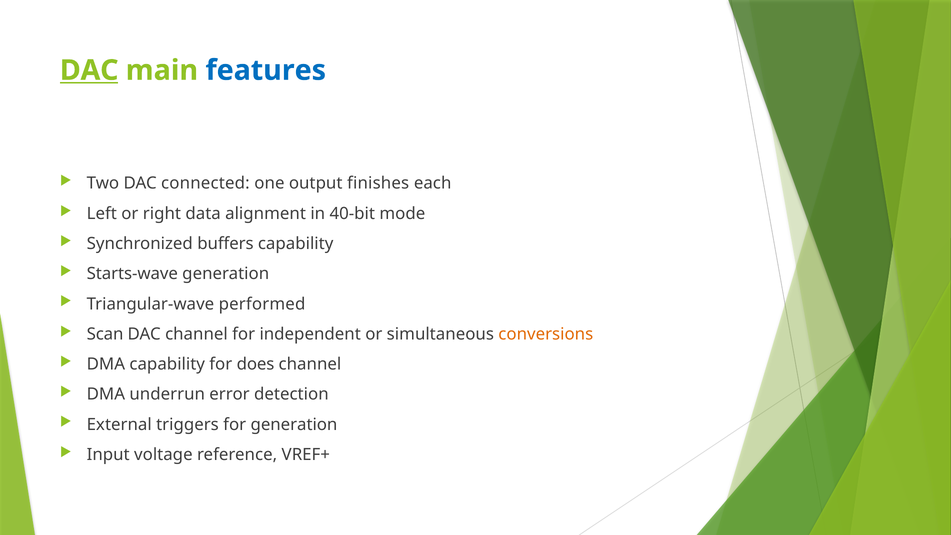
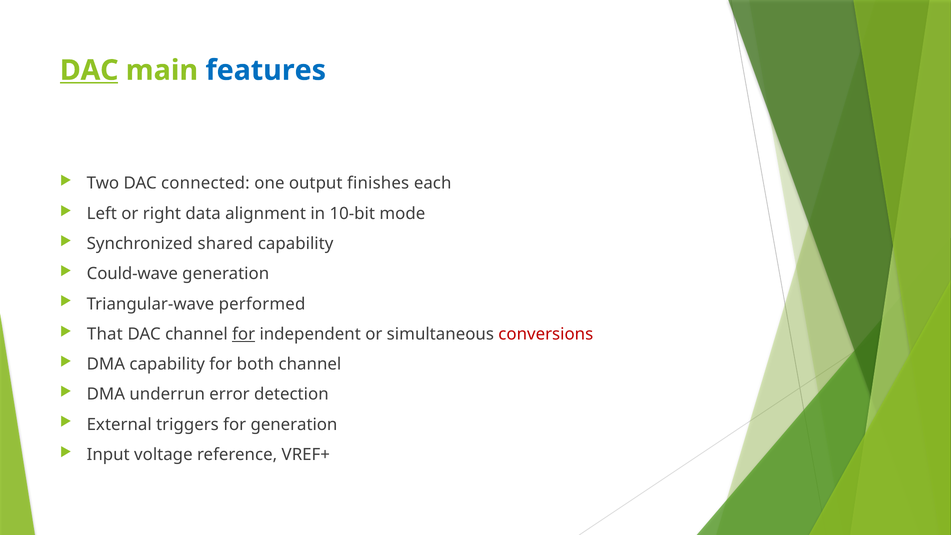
40-bit: 40-bit -> 10-bit
buffers: buffers -> shared
Starts-wave: Starts-wave -> Could-wave
Scan: Scan -> That
for at (244, 334) underline: none -> present
conversions colour: orange -> red
does: does -> both
